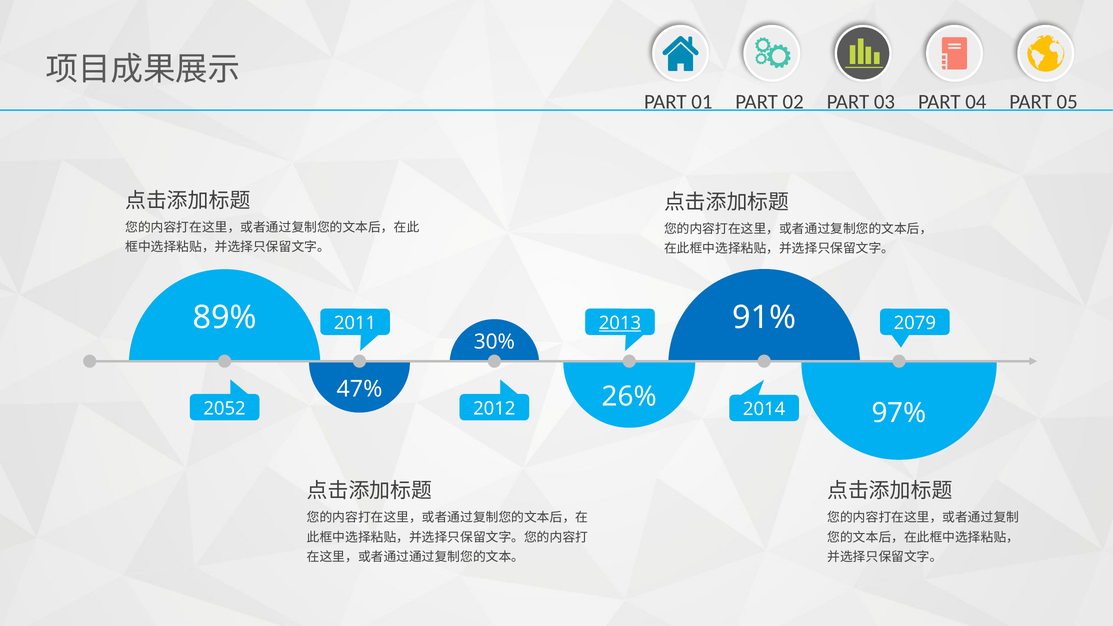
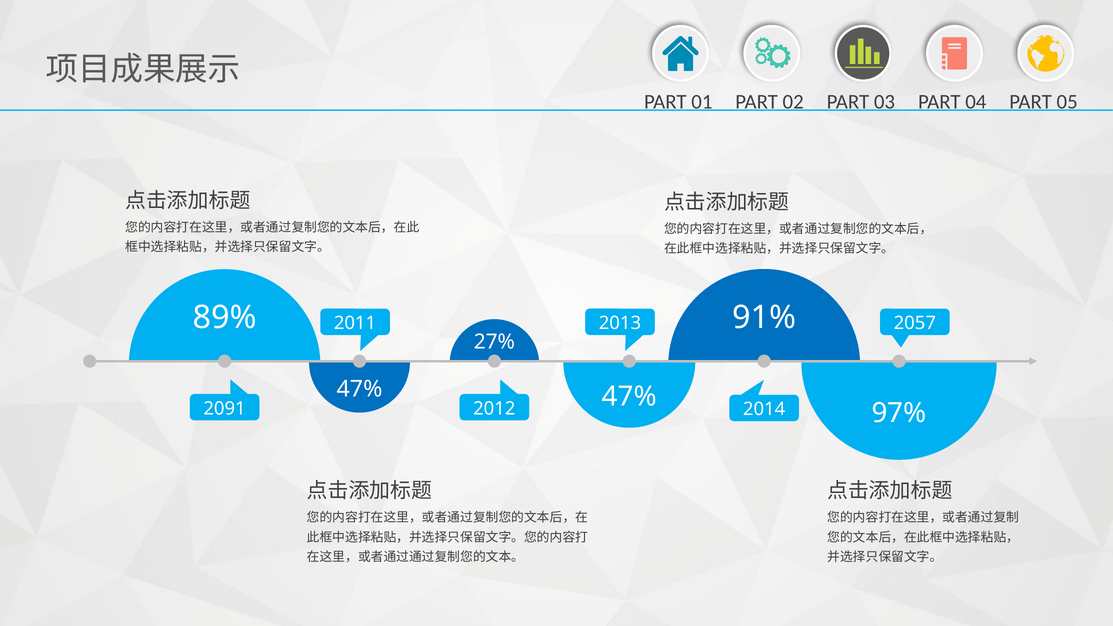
2079: 2079 -> 2057
2013 underline: present -> none
30%: 30% -> 27%
47% 26%: 26% -> 47%
2052: 2052 -> 2091
